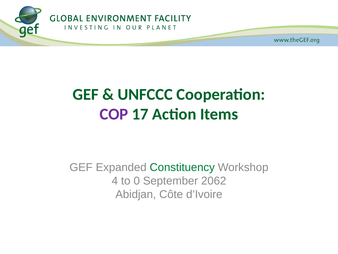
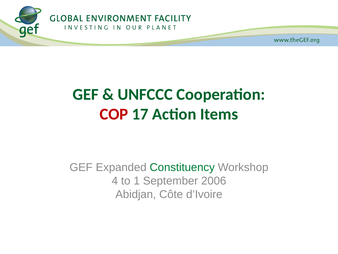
COP colour: purple -> red
0: 0 -> 1
2062: 2062 -> 2006
